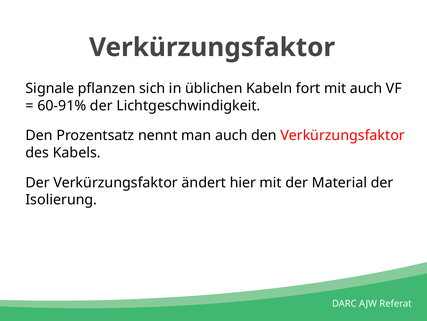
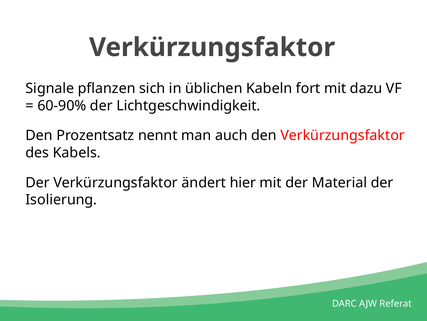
mit auch: auch -> dazu
60-91%: 60-91% -> 60-90%
